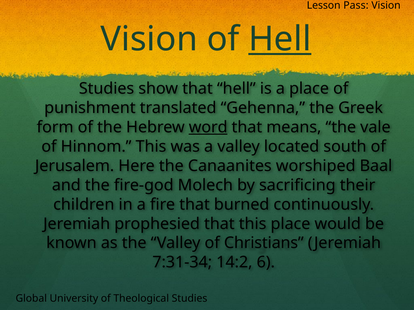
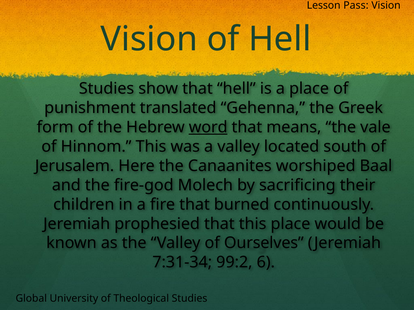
Hell at (280, 39) underline: present -> none
Christians: Christians -> Ourselves
14:2: 14:2 -> 99:2
